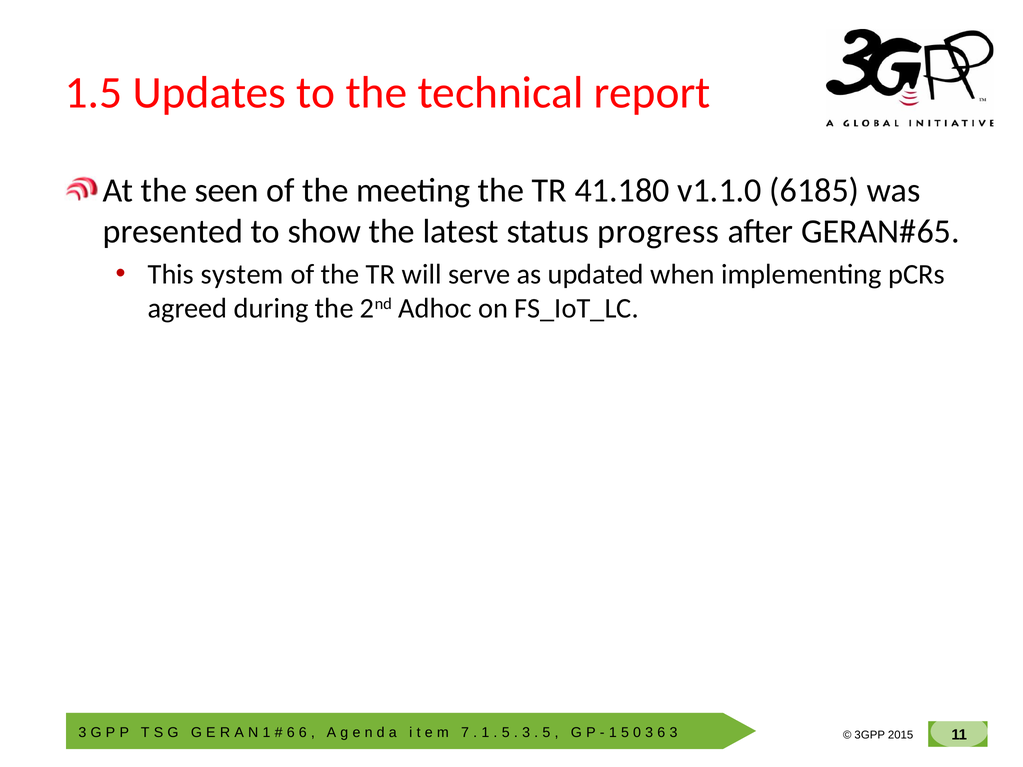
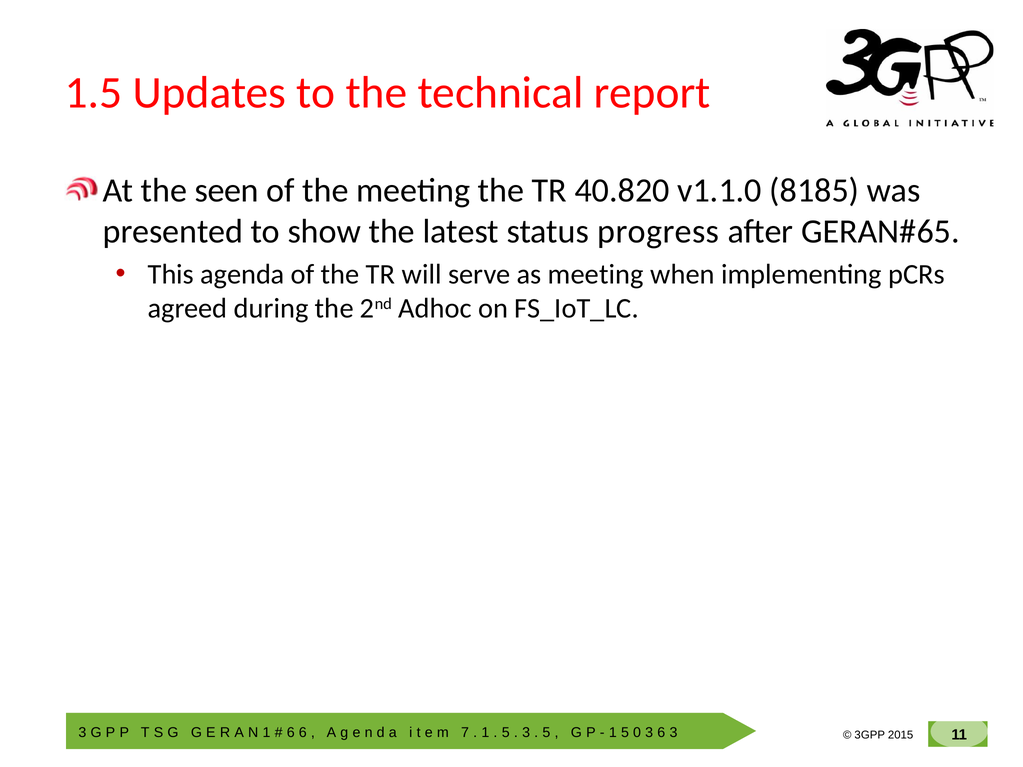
41.180: 41.180 -> 40.820
6185: 6185 -> 8185
system: system -> agenda
as updated: updated -> meeting
